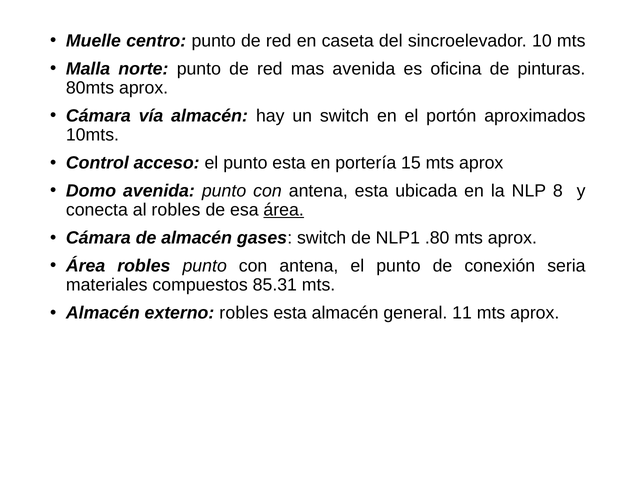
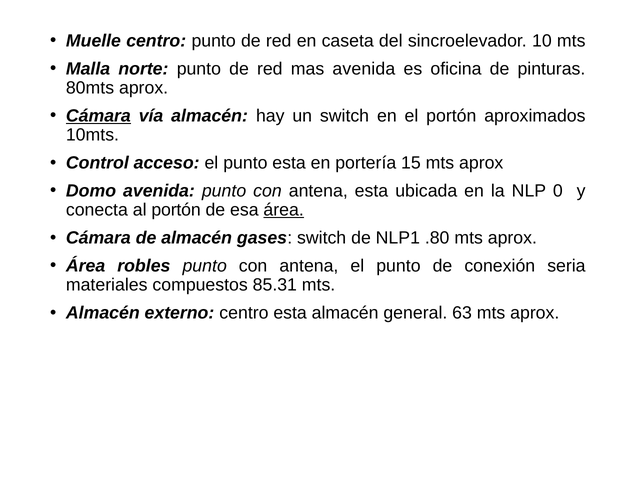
Cámara at (98, 116) underline: none -> present
8: 8 -> 0
al robles: robles -> portón
externo robles: robles -> centro
11: 11 -> 63
